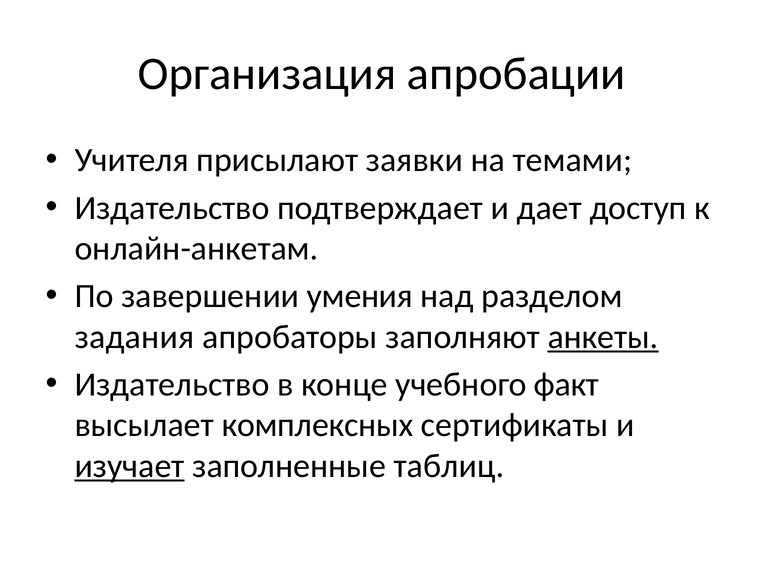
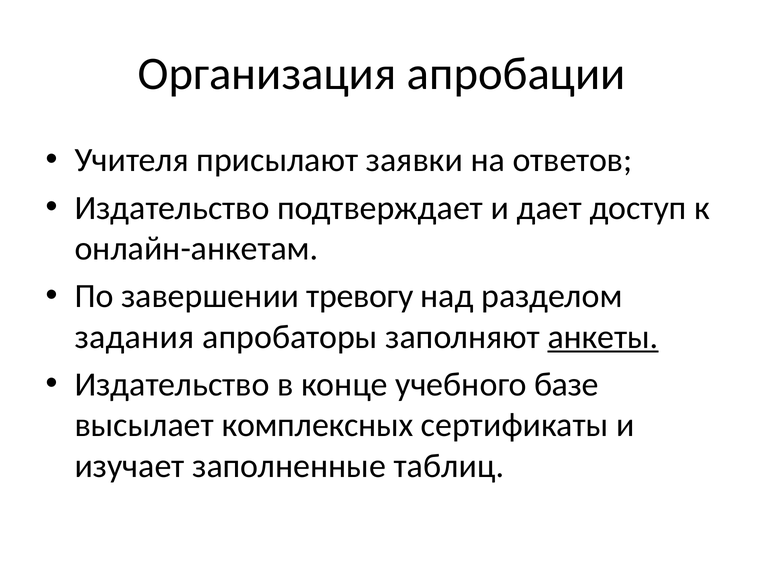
темами: темами -> ответов
умения: умения -> тревогу
факт: факт -> базе
изучает underline: present -> none
